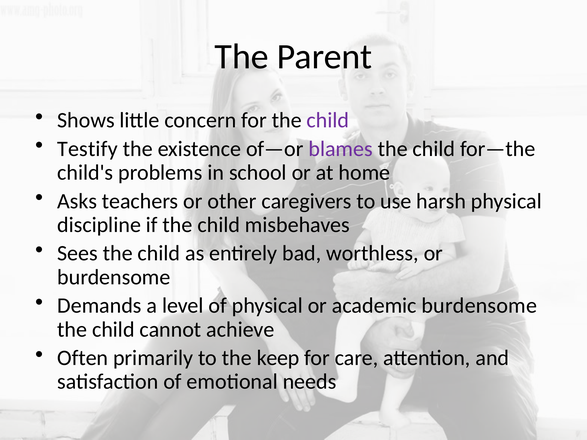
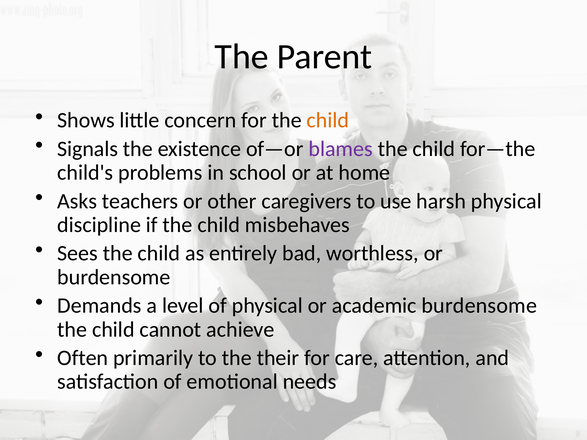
child at (328, 120) colour: purple -> orange
Testify: Testify -> Signals
keep: keep -> their
